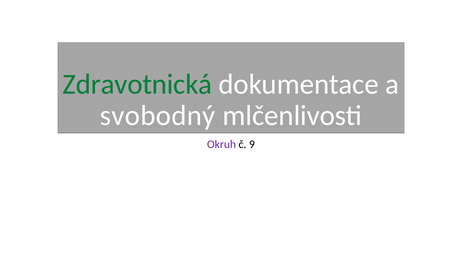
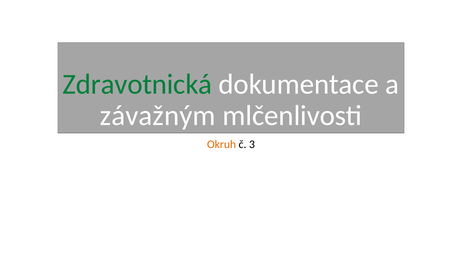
svobodný: svobodný -> závažným
Okruh colour: purple -> orange
9: 9 -> 3
